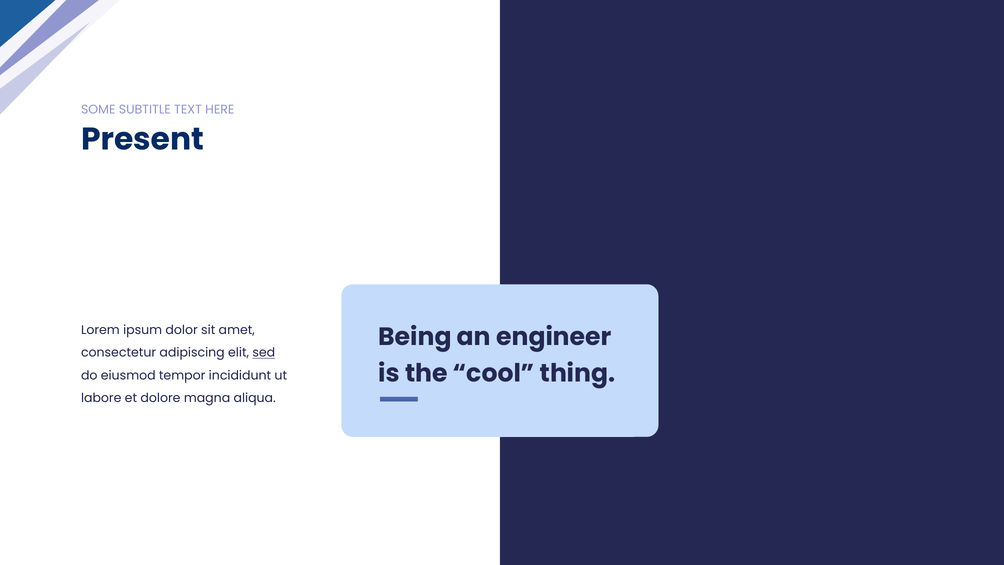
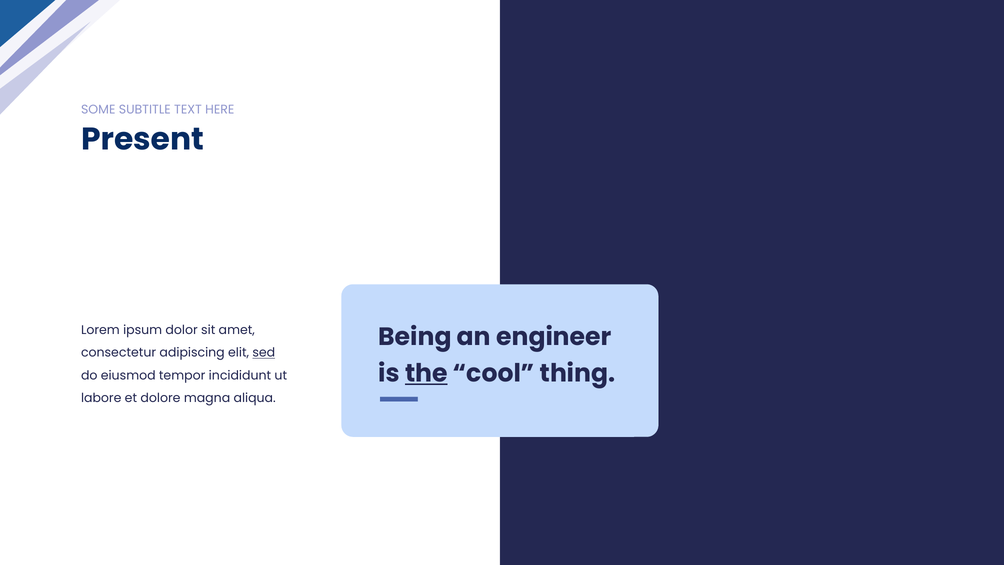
the underline: none -> present
